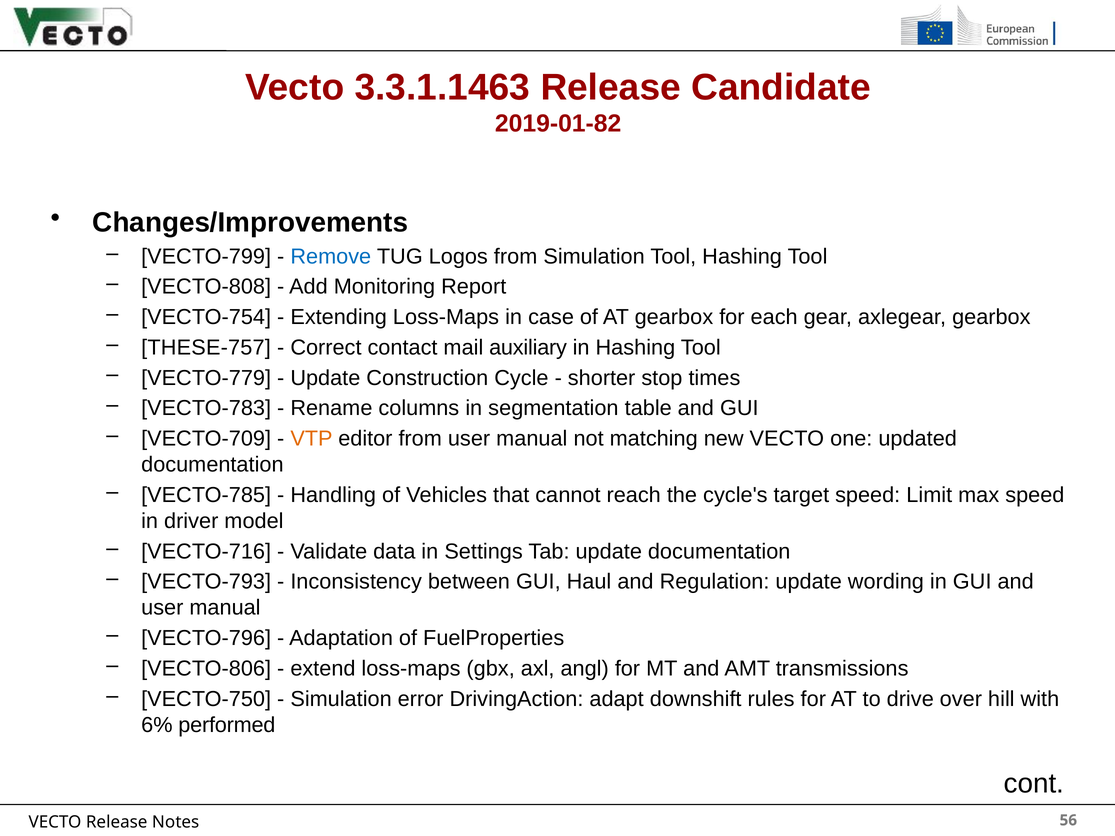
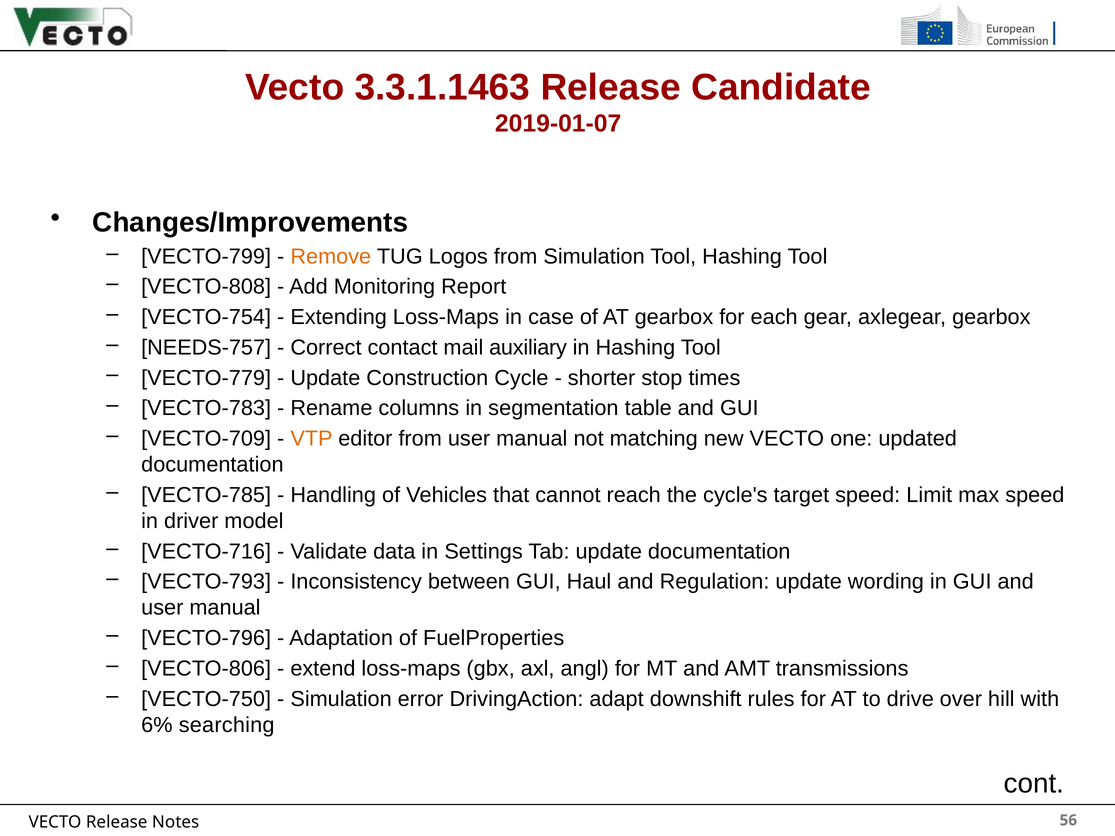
2019-01-82: 2019-01-82 -> 2019-01-07
Remove colour: blue -> orange
THESE-757: THESE-757 -> NEEDS-757
performed: performed -> searching
